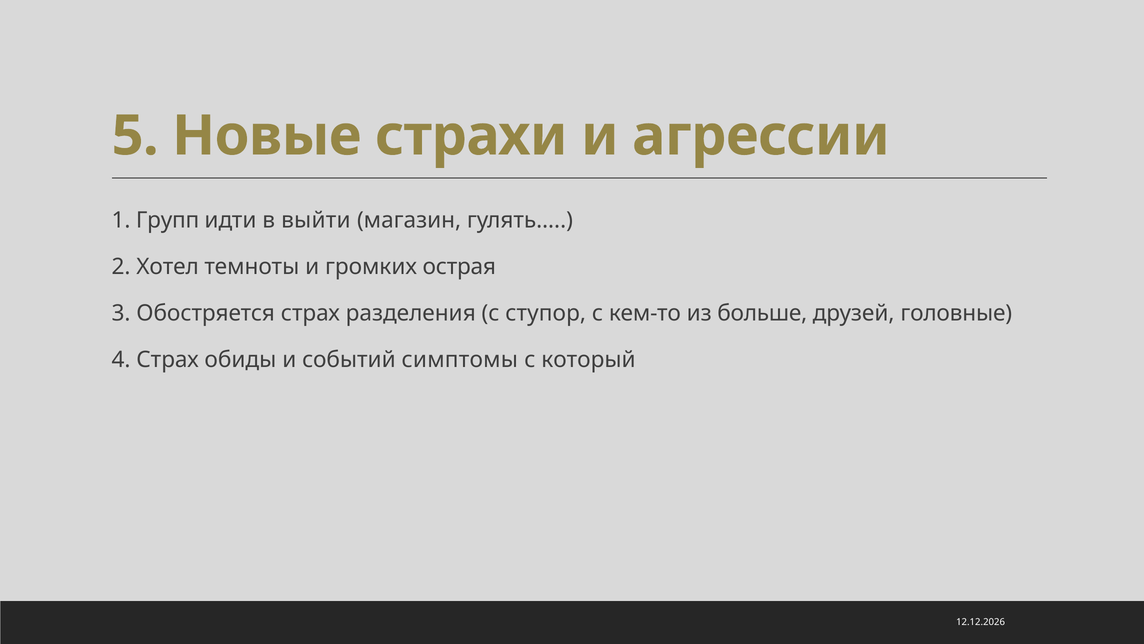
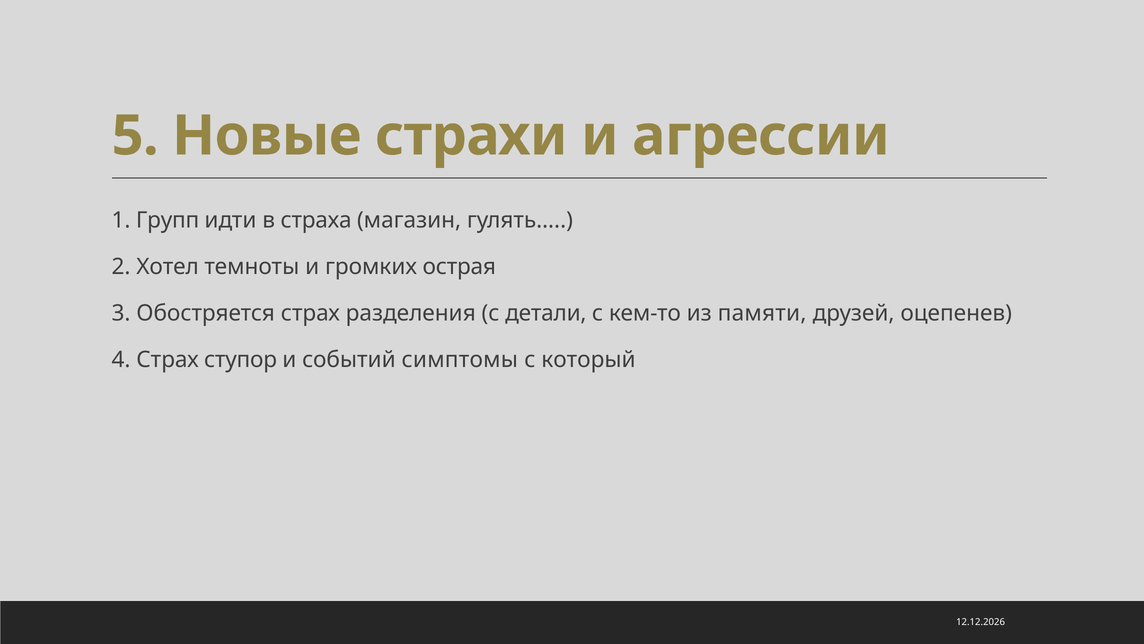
выйти: выйти -> страха
ступор: ступор -> детали
больше: больше -> памяти
головные: головные -> оцепенев
обиды: обиды -> ступор
